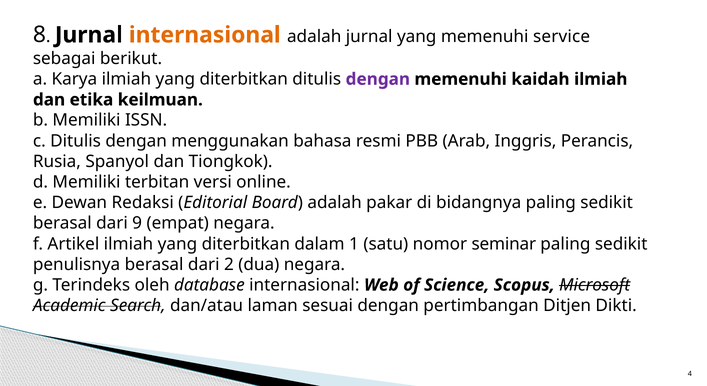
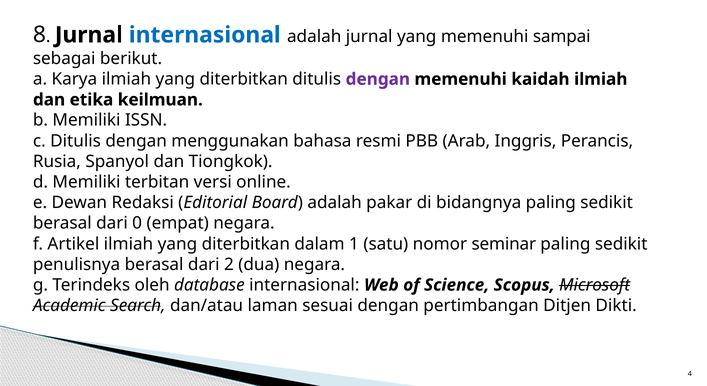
internasional at (205, 35) colour: orange -> blue
service: service -> sampai
9: 9 -> 0
